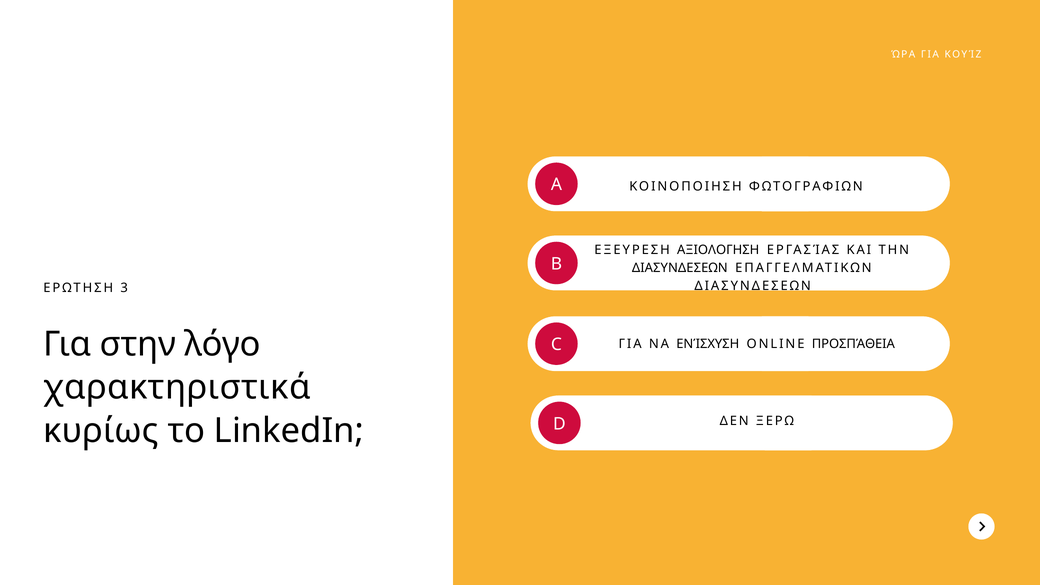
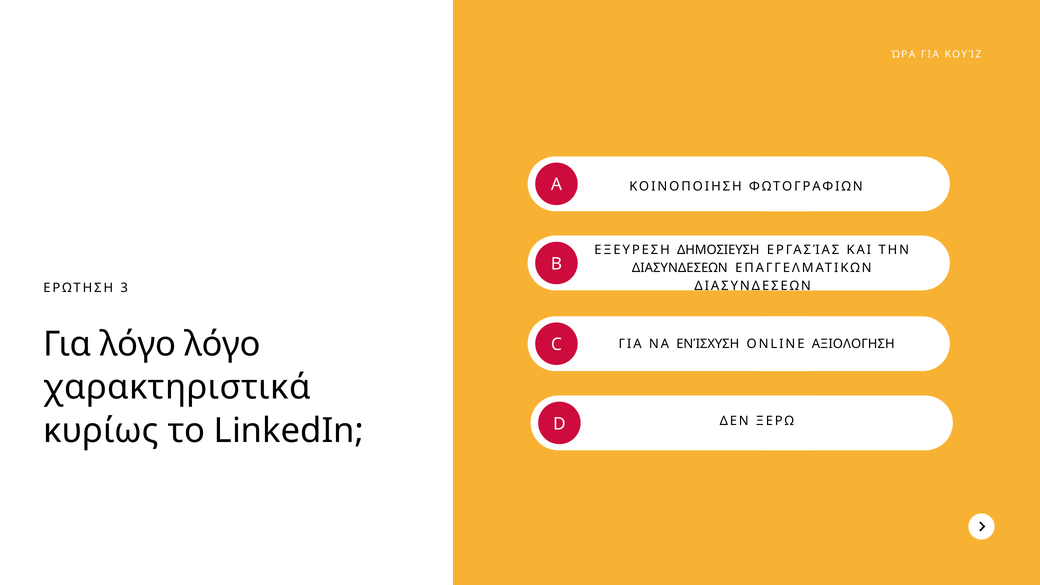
ΑΞΙΟΛΟΓΗΣΗ: ΑΞΙΟΛΟΓΗΣΗ -> ΔΗΜΟΣΙΕΥΣΗ
Για στην: στην -> λόγο
ΠΡΟΣΠΆΘΕΙΑ: ΠΡΟΣΠΆΘΕΙΑ -> ΑΞΙΟΛΟΓΗΣΗ
